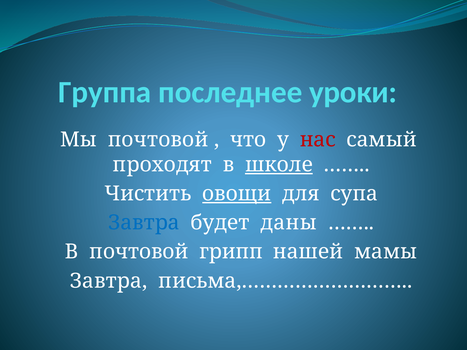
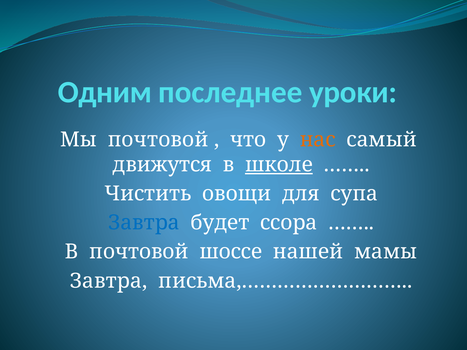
Группа: Группа -> Одним
нас colour: red -> orange
проходят: проходят -> движутся
овощи underline: present -> none
даны: даны -> ссора
грипп: грипп -> шоссе
